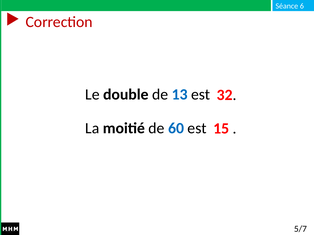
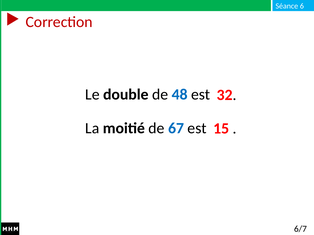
13: 13 -> 48
60: 60 -> 67
5/7: 5/7 -> 6/7
